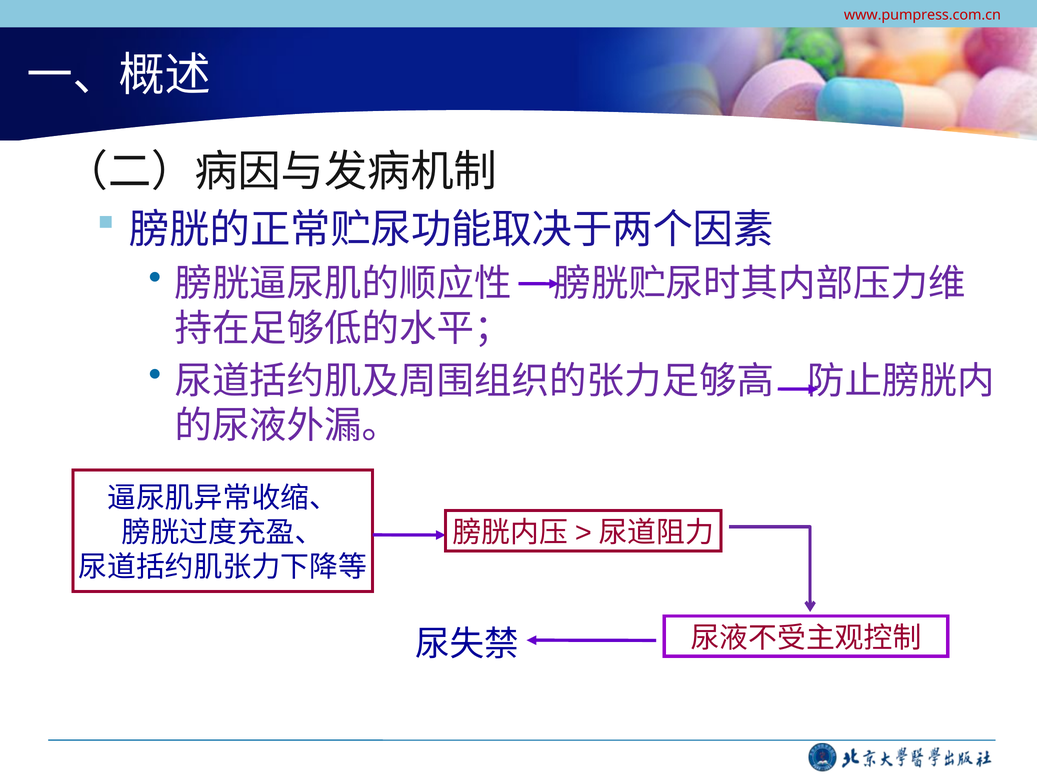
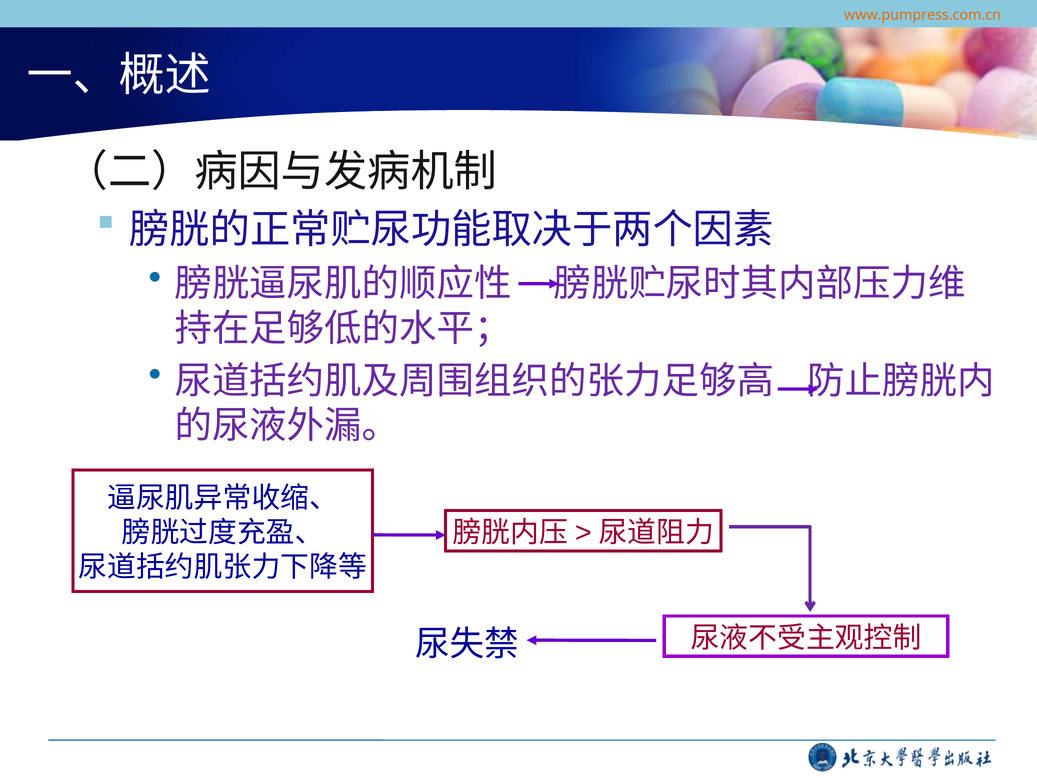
www.pumpress.com.cn colour: red -> orange
